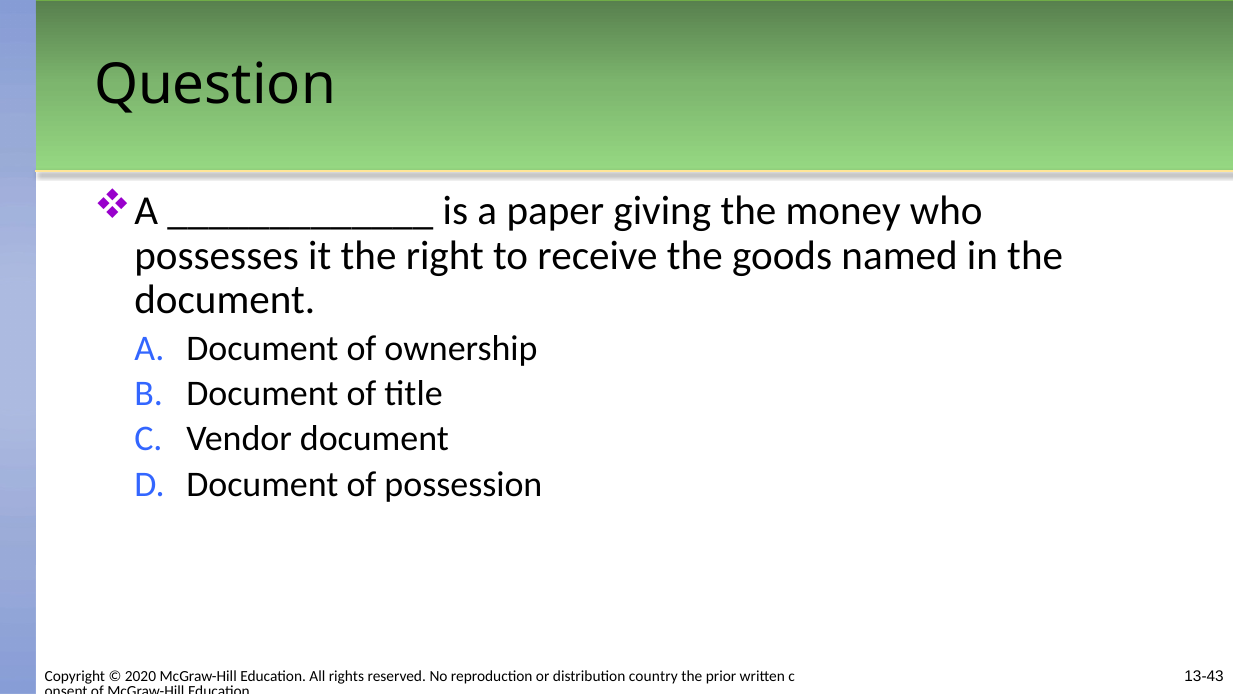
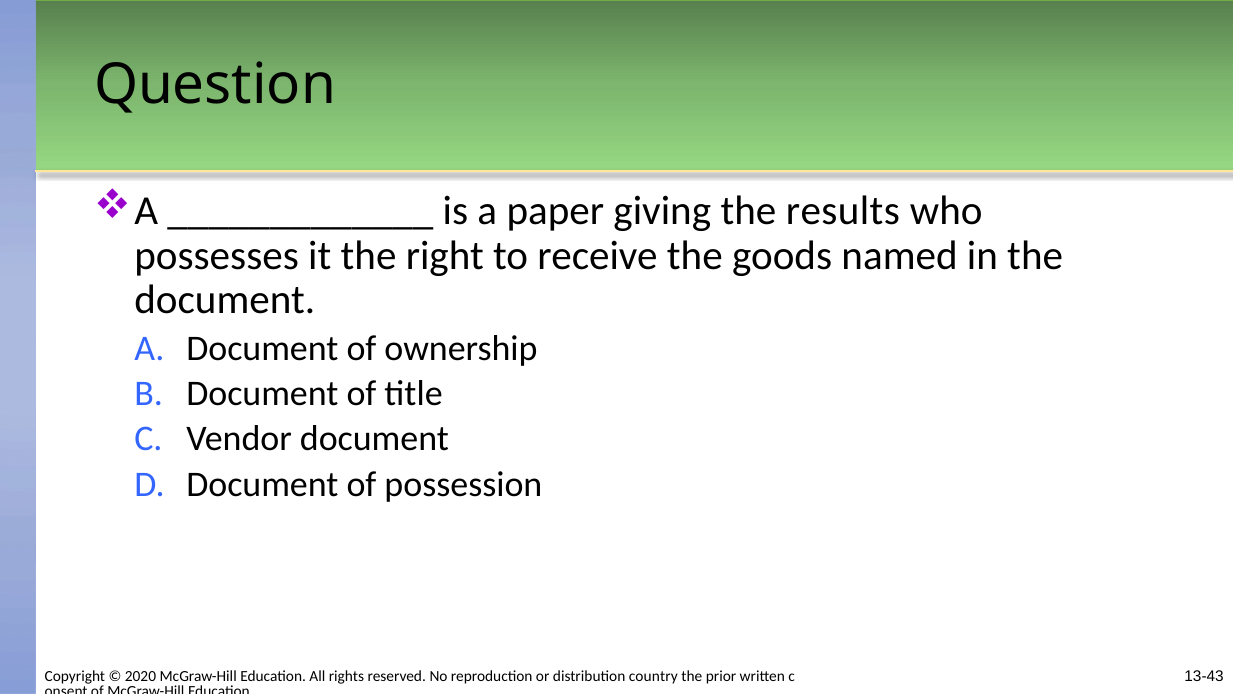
money: money -> results
